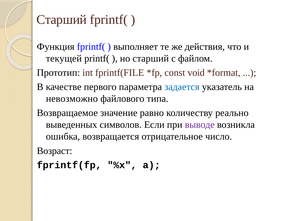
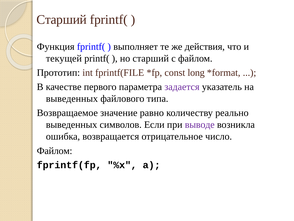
void: void -> long
задается colour: blue -> purple
невозможно at (72, 98): невозможно -> выведенных
Возраст at (55, 150): Возраст -> Файлом
